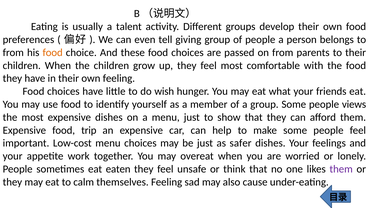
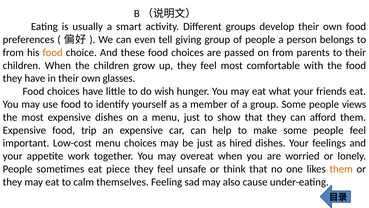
talent: talent -> smart
own feeling: feeling -> glasses
safer: safer -> hired
eaten: eaten -> piece
them at (341, 169) colour: purple -> orange
